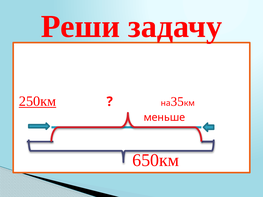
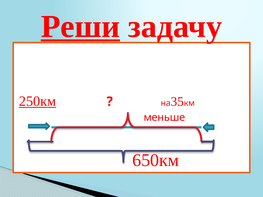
Реши underline: none -> present
